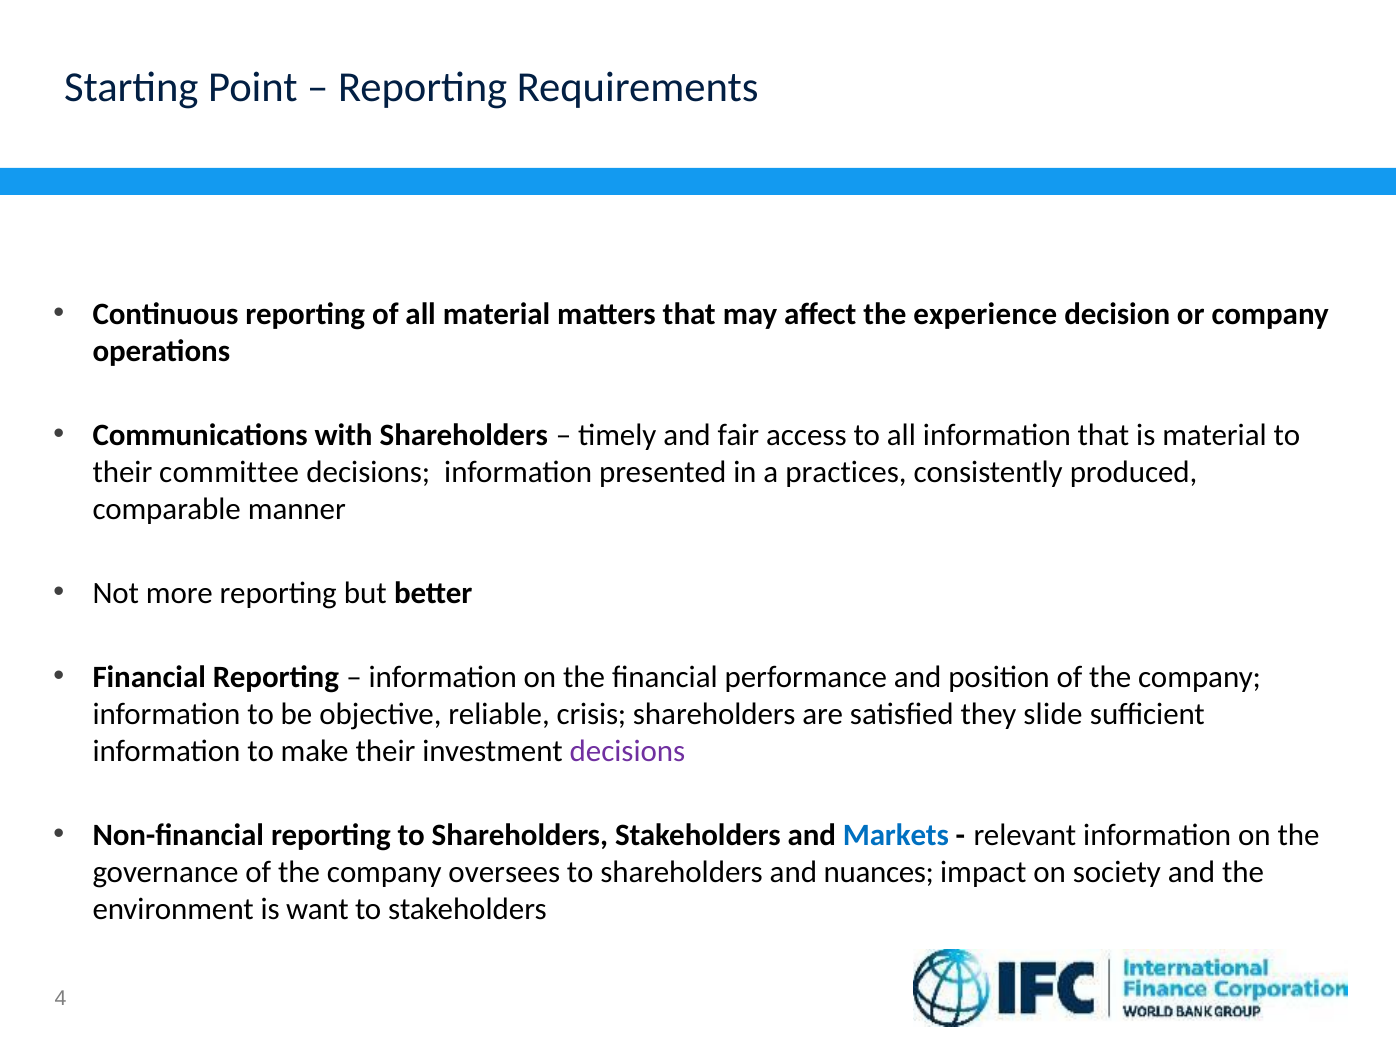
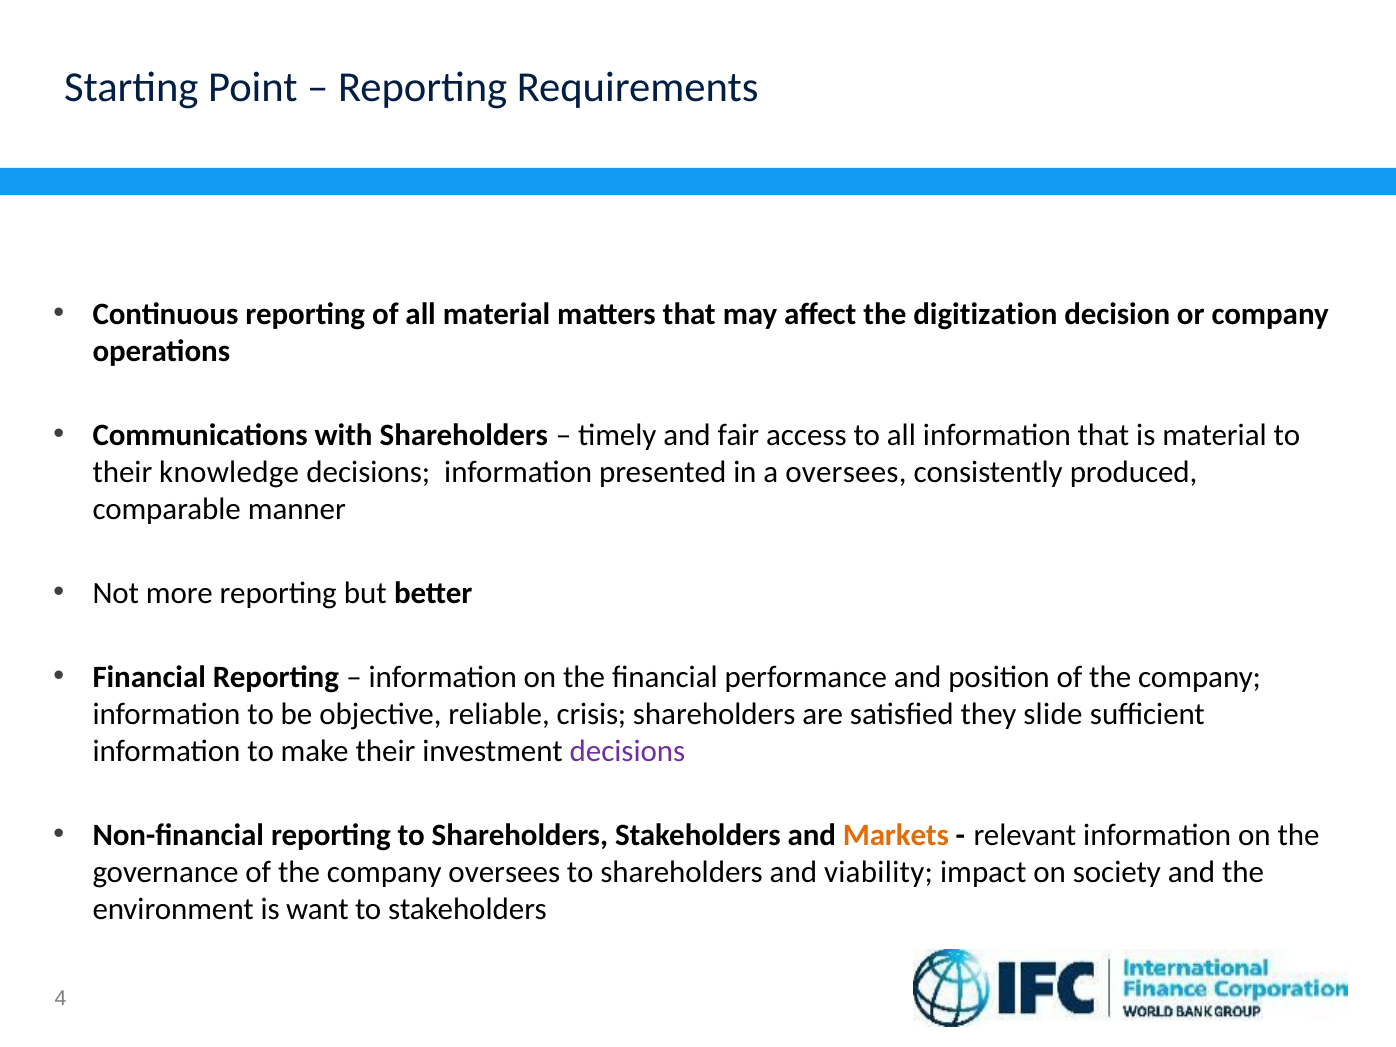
experience: experience -> digitization
committee: committee -> knowledge
a practices: practices -> oversees
Markets colour: blue -> orange
nuances: nuances -> viability
